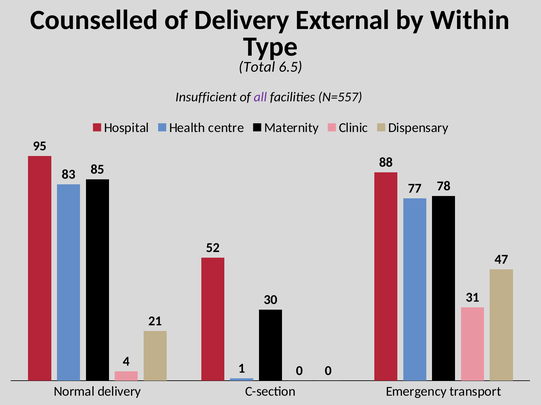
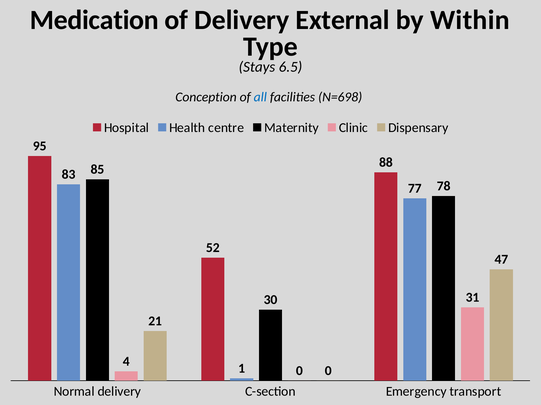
Counselled: Counselled -> Medication
Total: Total -> Stays
Insufficient: Insufficient -> Conception
all colour: purple -> blue
N=557: N=557 -> N=698
